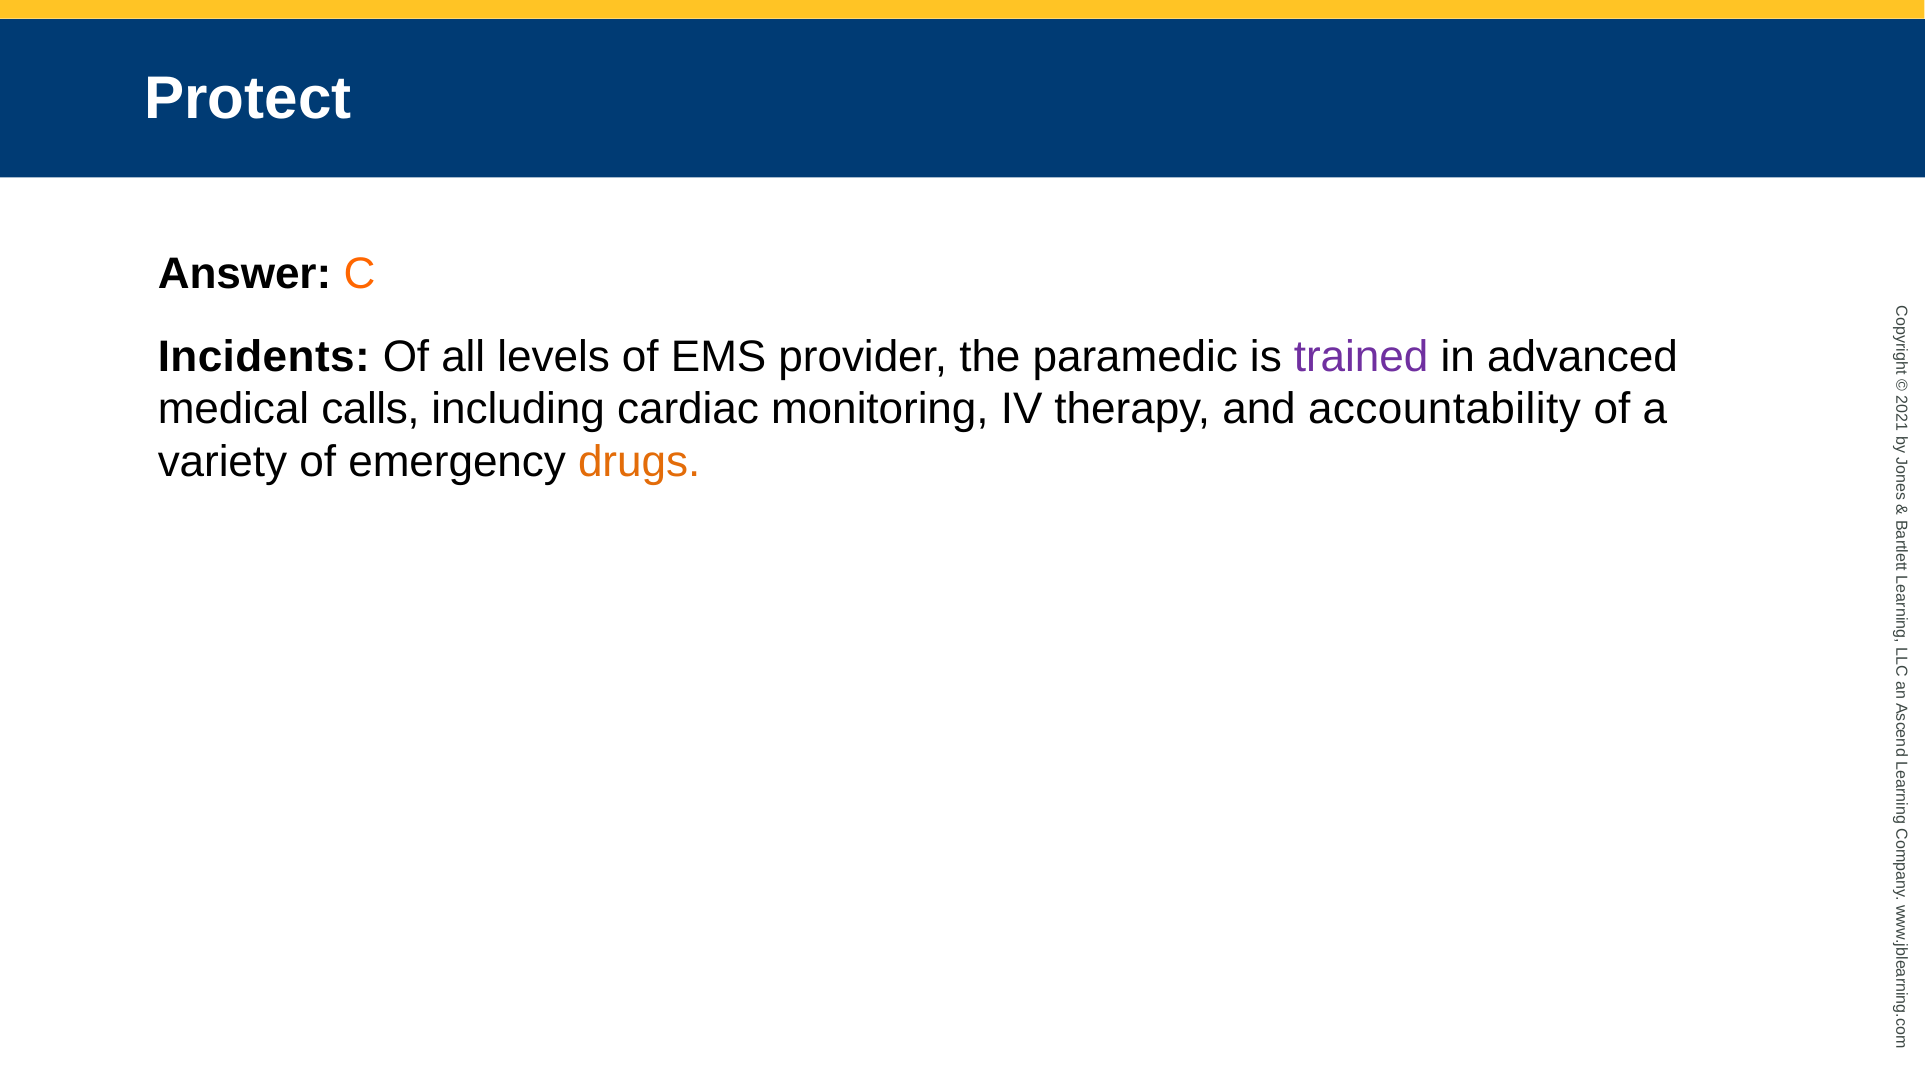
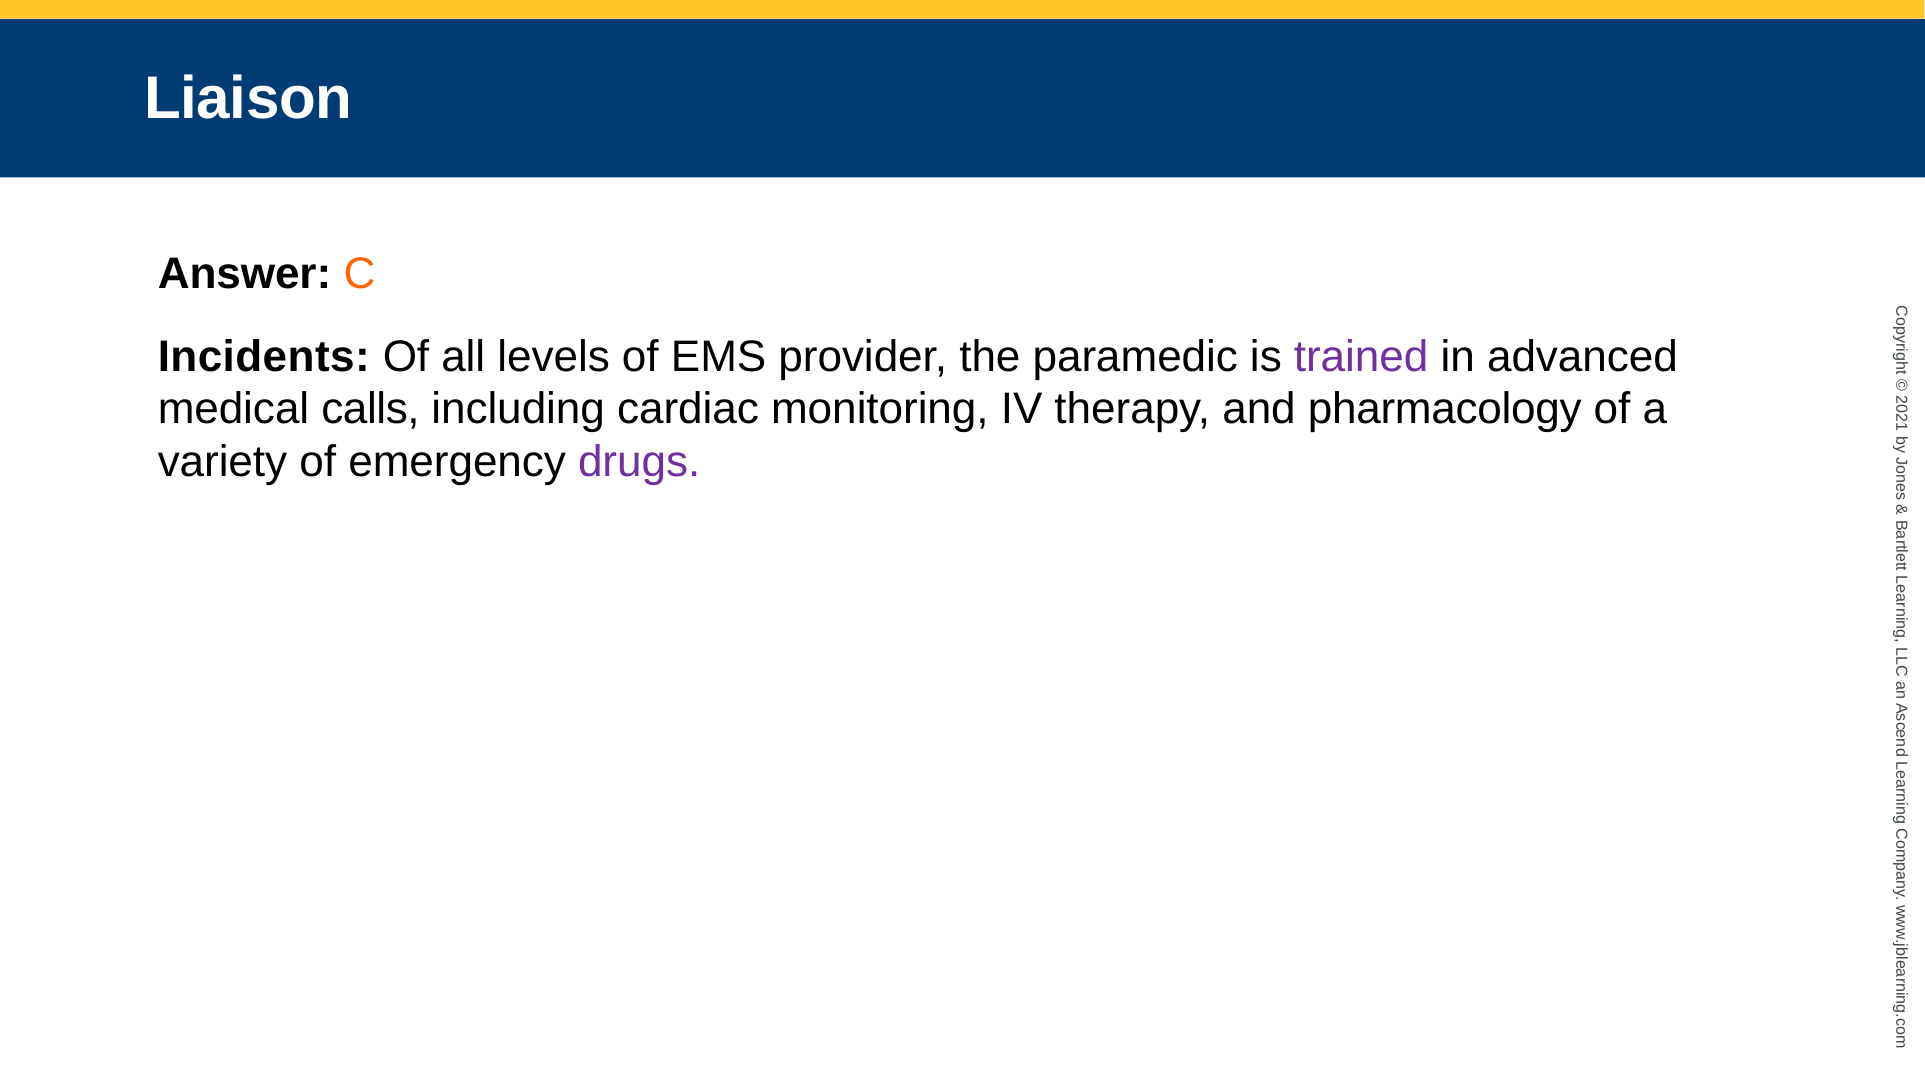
Protect: Protect -> Liaison
accountability: accountability -> pharmacology
drugs colour: orange -> purple
